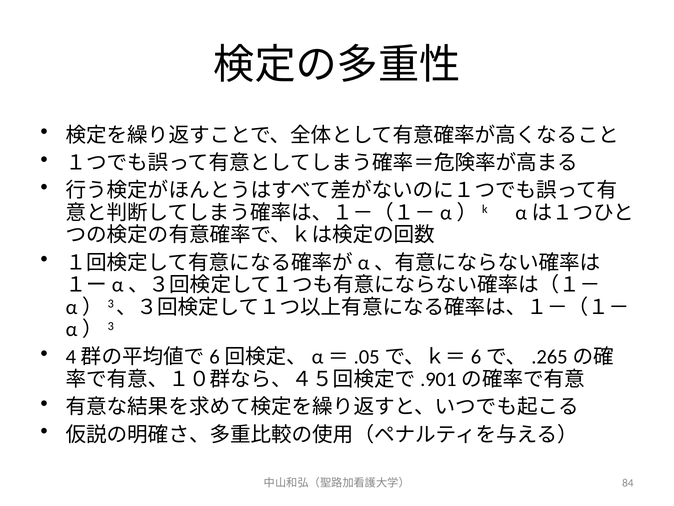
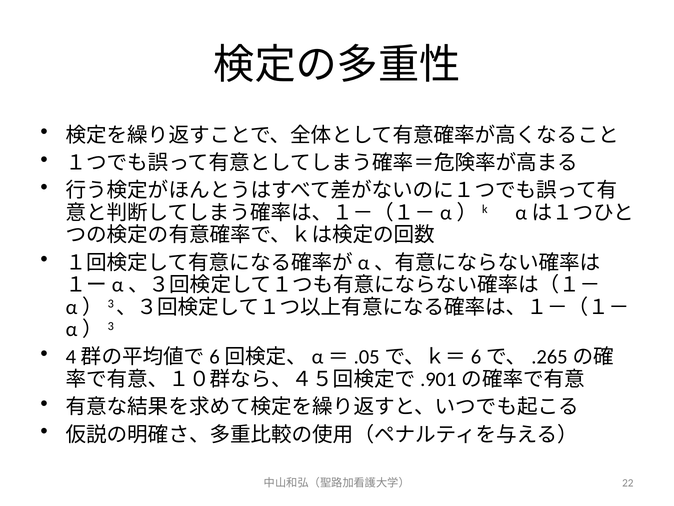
84: 84 -> 22
